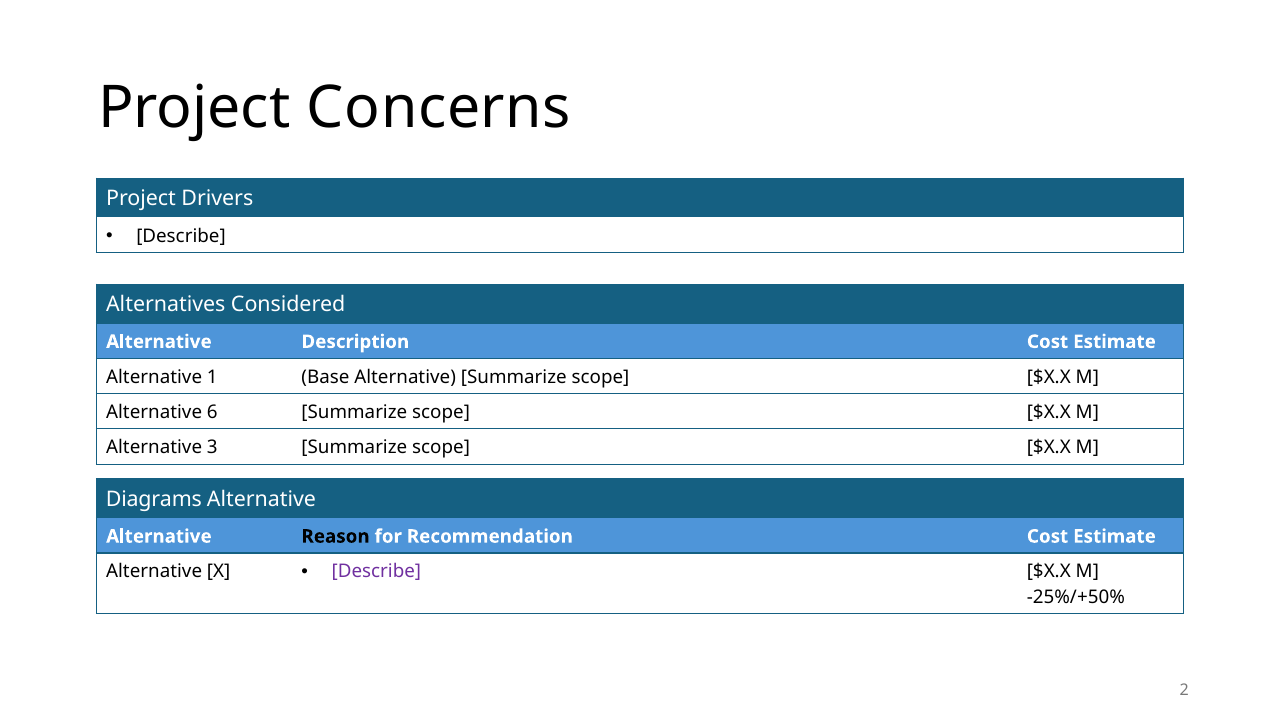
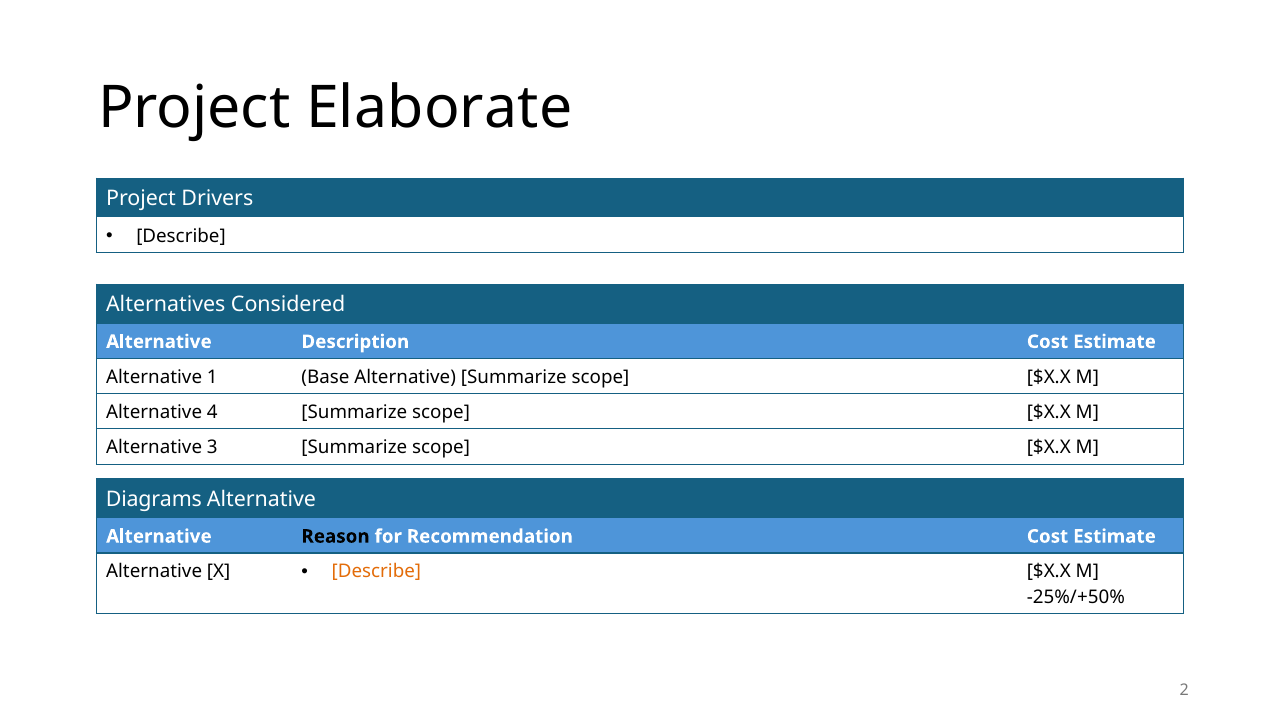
Concerns: Concerns -> Elaborate
6: 6 -> 4
Describe at (376, 572) colour: purple -> orange
